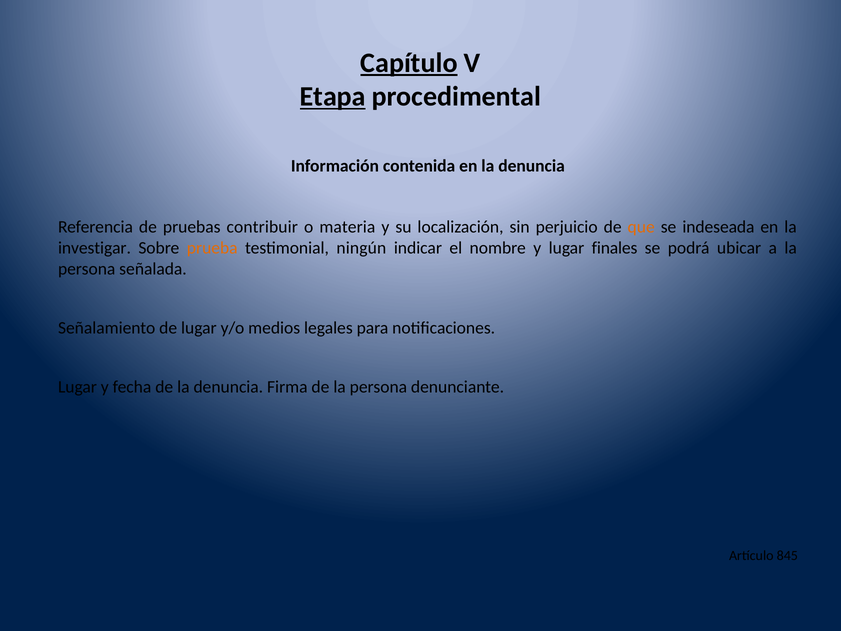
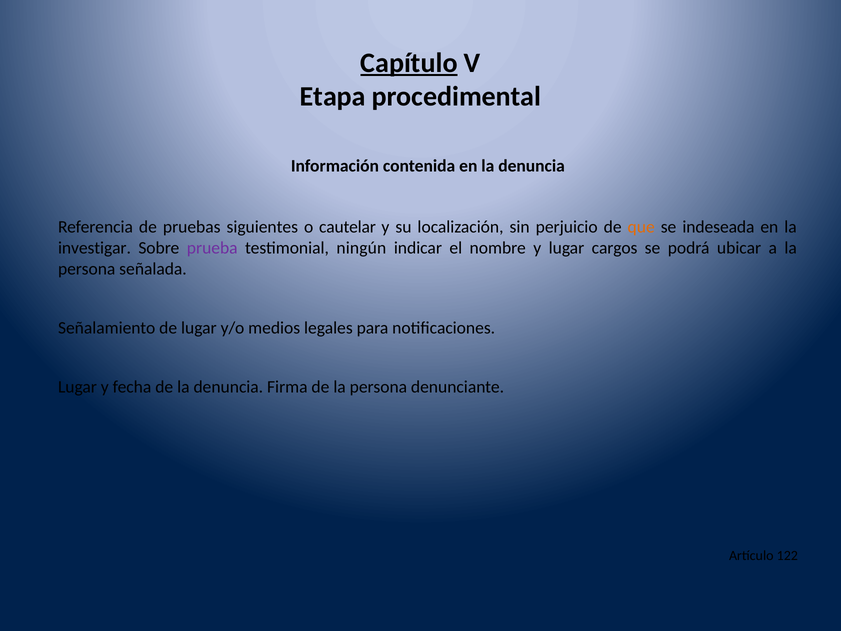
Etapa underline: present -> none
contribuir: contribuir -> siguientes
materia: materia -> cautelar
prueba colour: orange -> purple
finales: finales -> cargos
845: 845 -> 122
